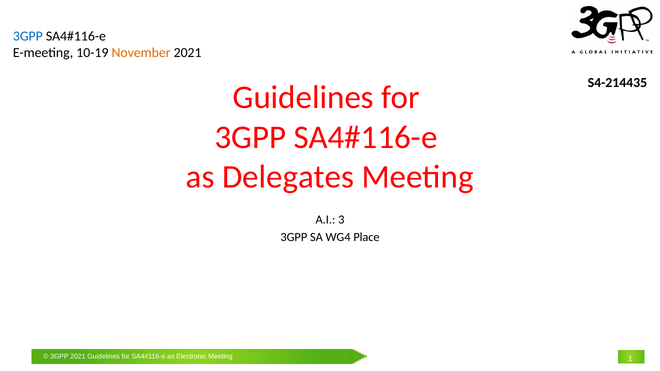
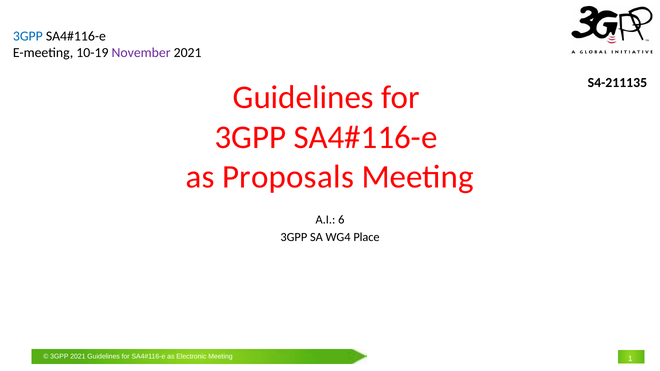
November colour: orange -> purple
S4-214435: S4-214435 -> S4-211135
Delegates: Delegates -> Proposals
3: 3 -> 6
